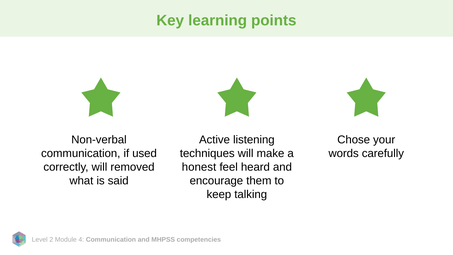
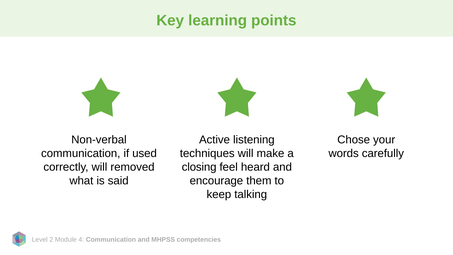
honest: honest -> closing
